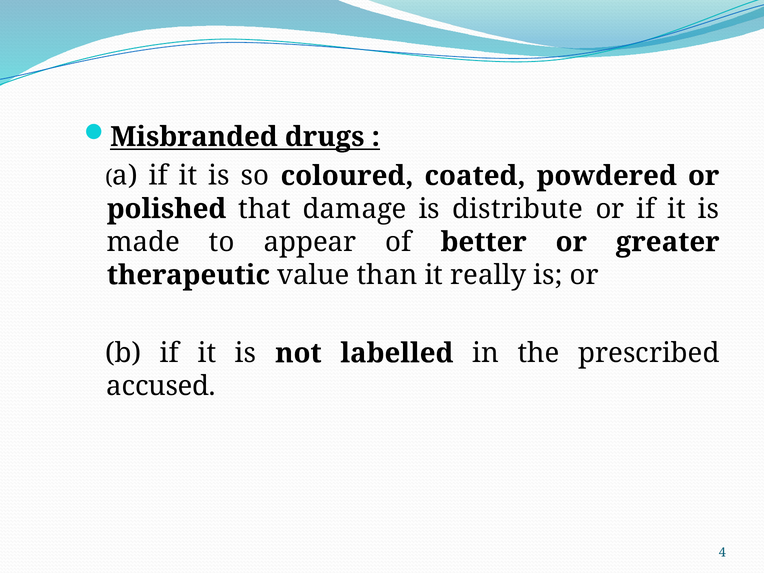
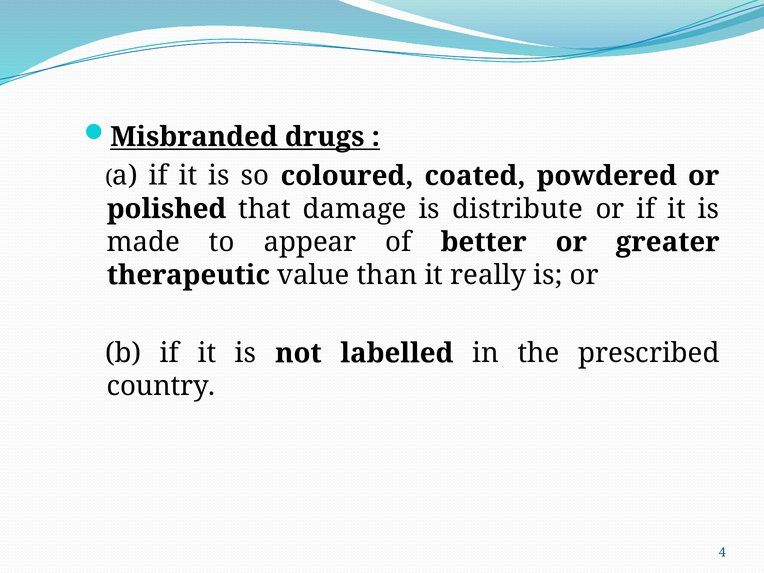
accused: accused -> country
